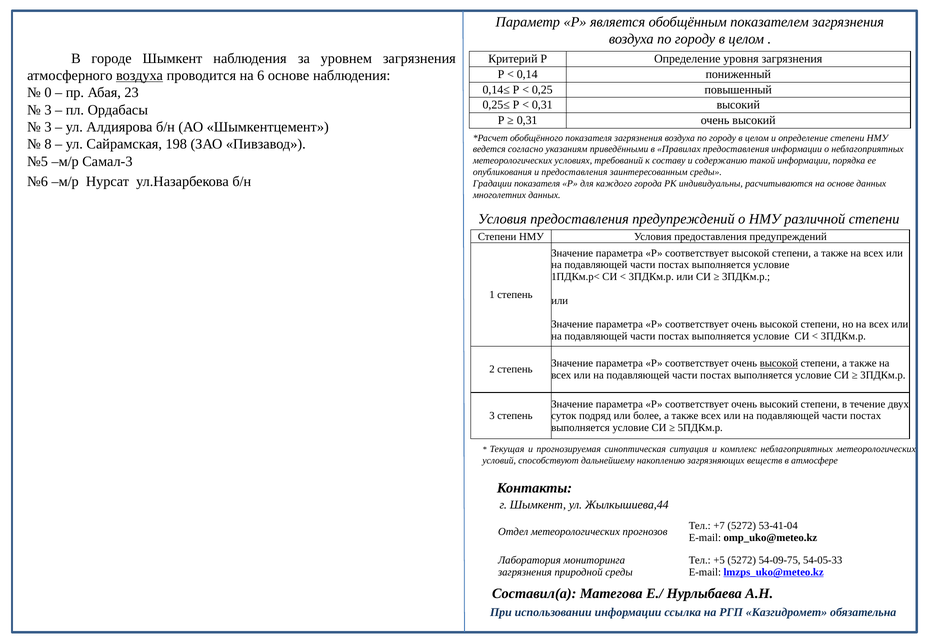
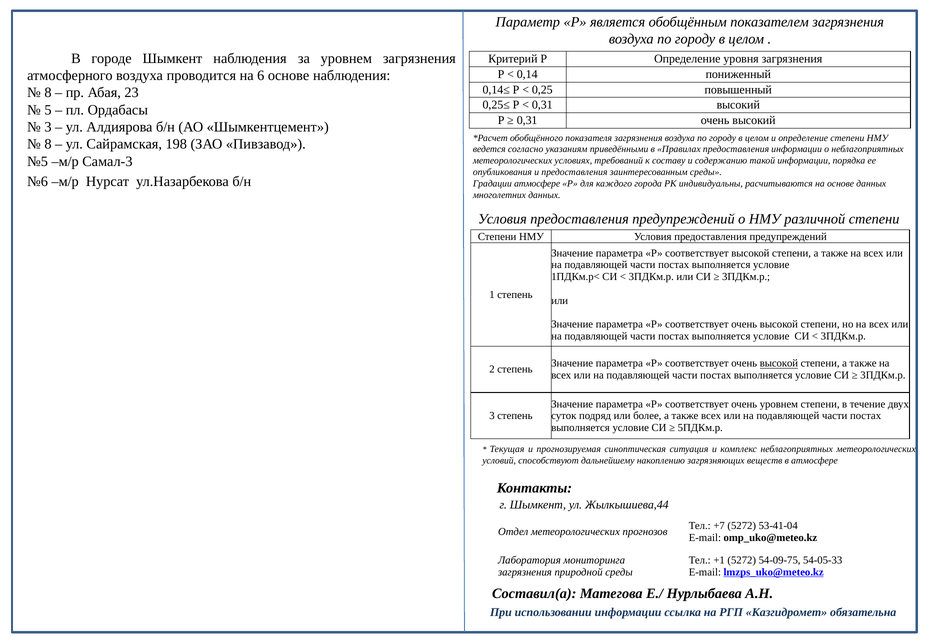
воздуха at (140, 76) underline: present -> none
0 at (48, 93): 0 -> 8
3 at (48, 110): 3 -> 5
Градации показателя: показателя -> атмосфере
соответствует очень высокий: высокий -> уровнем
+5: +5 -> +1
